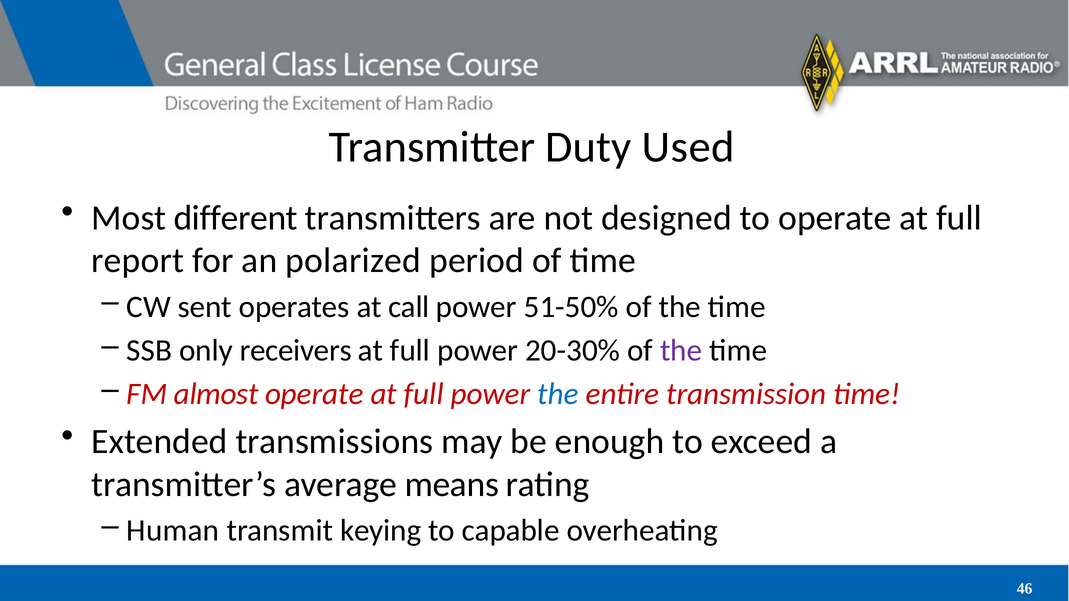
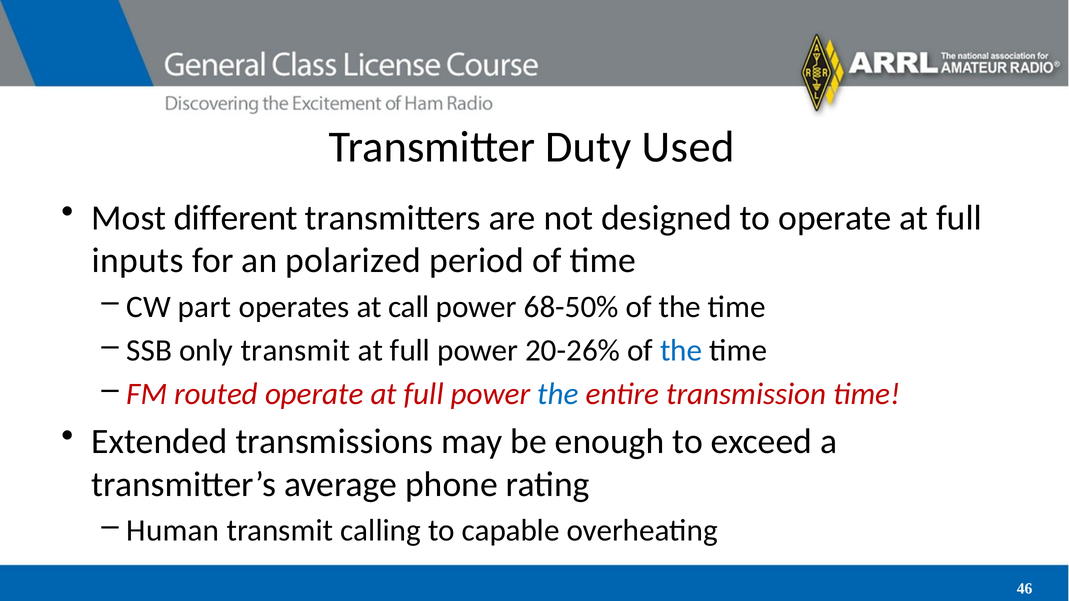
report: report -> inputs
sent: sent -> part
51-50%: 51-50% -> 68-50%
only receivers: receivers -> transmit
20-30%: 20-30% -> 20-26%
the at (681, 351) colour: purple -> blue
almost: almost -> routed
means: means -> phone
keying: keying -> calling
